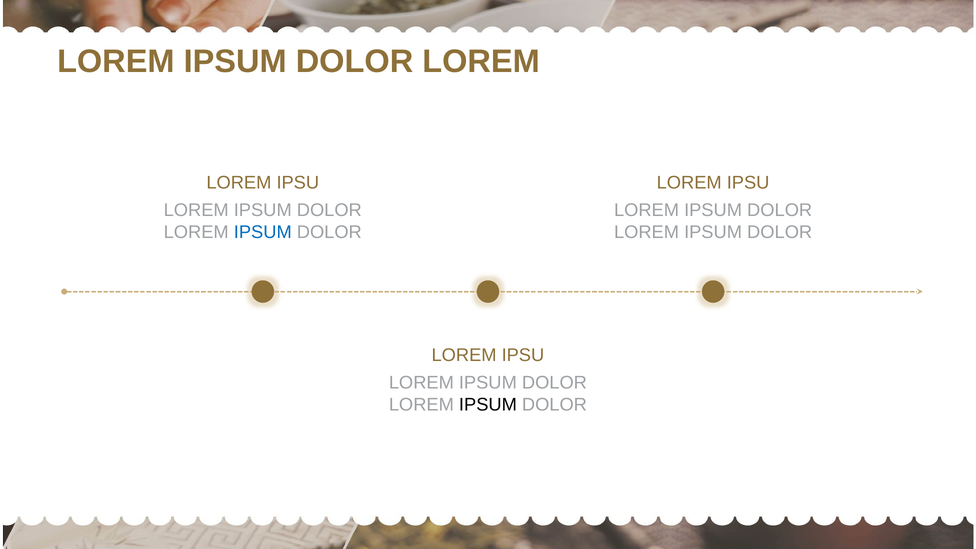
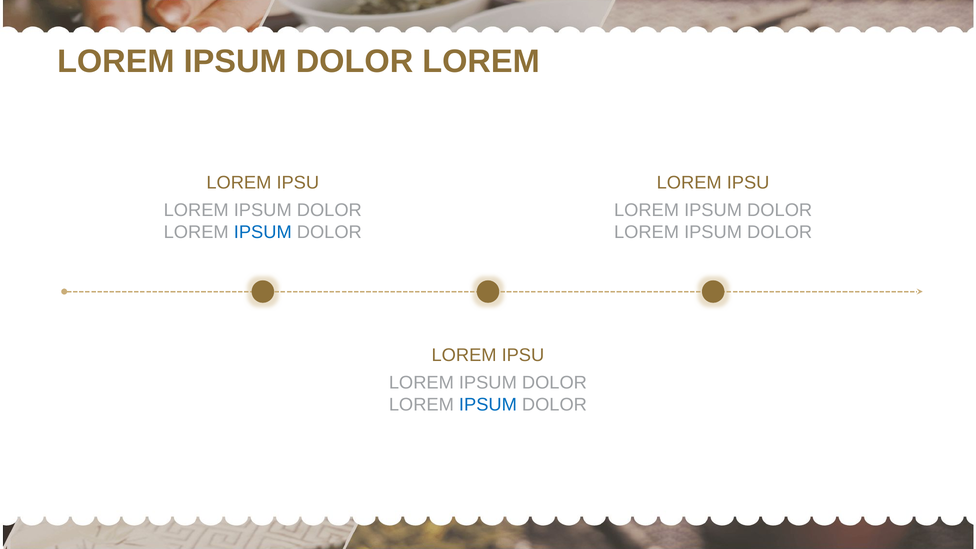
IPSUM at (488, 405) colour: black -> blue
